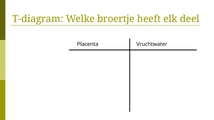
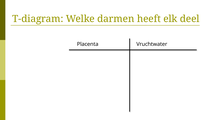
broertje: broertje -> darmen
